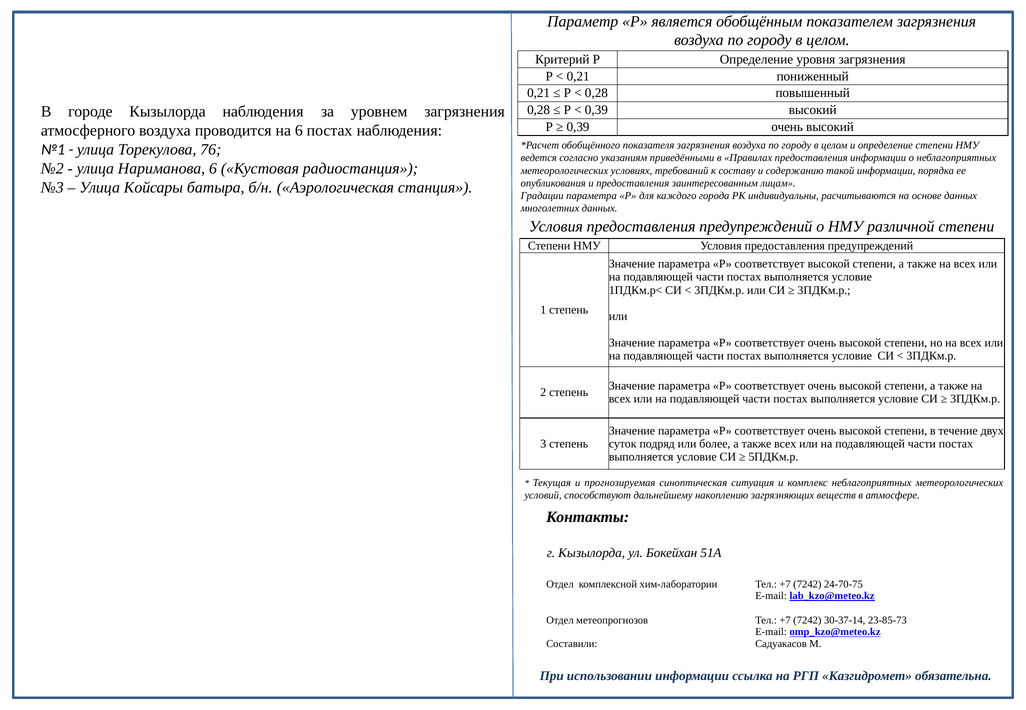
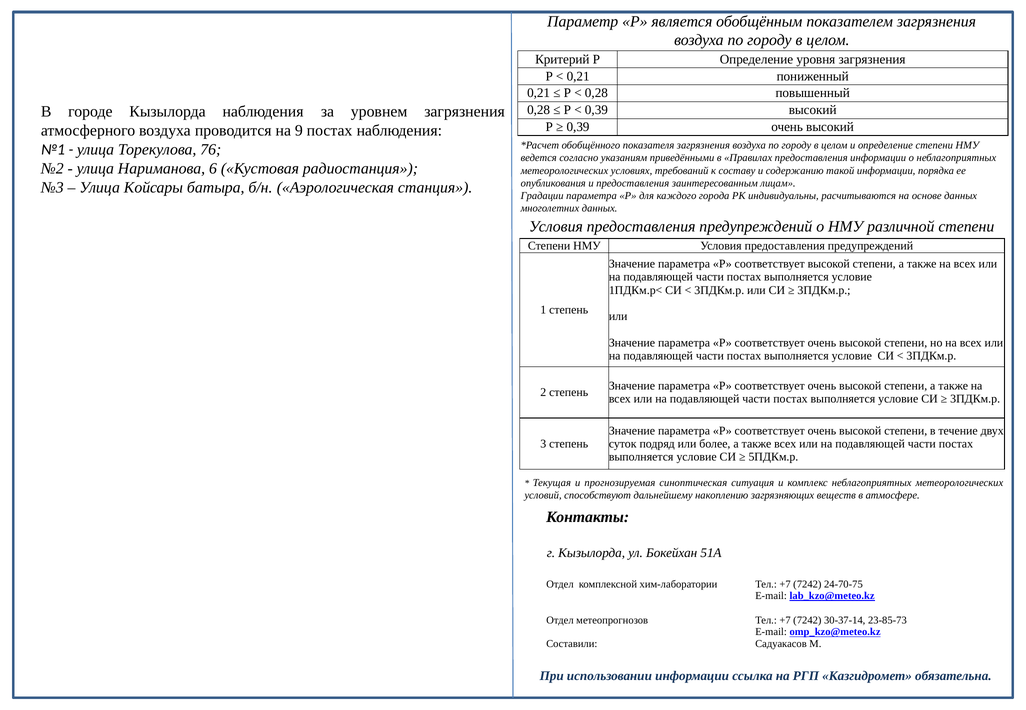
на 6: 6 -> 9
